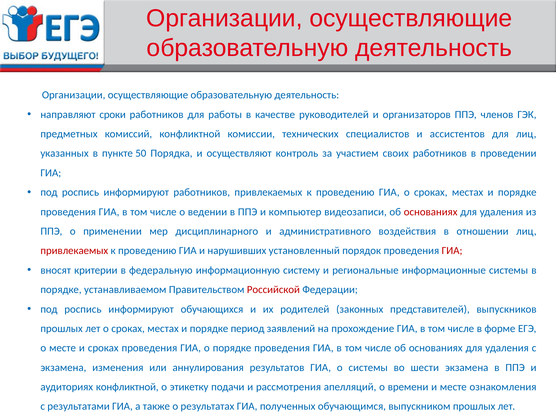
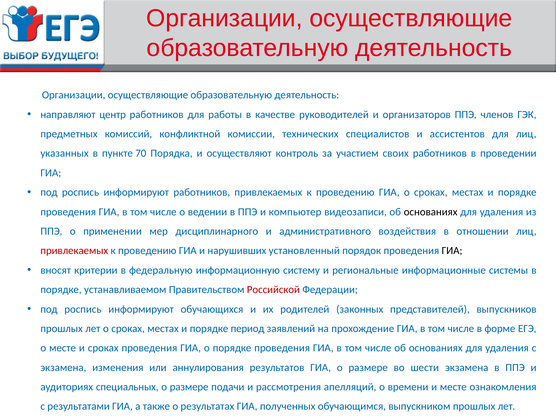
сроки: сроки -> центр
50: 50 -> 70
основаниях at (431, 212) colour: red -> black
ГИА at (452, 251) colour: red -> black
ГИА о системы: системы -> размере
аудиториях конфликтной: конфликтной -> специальных
этикетку at (189, 387): этикетку -> размере
